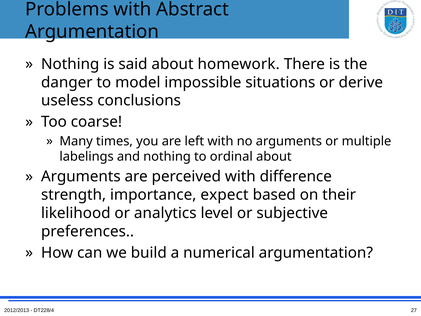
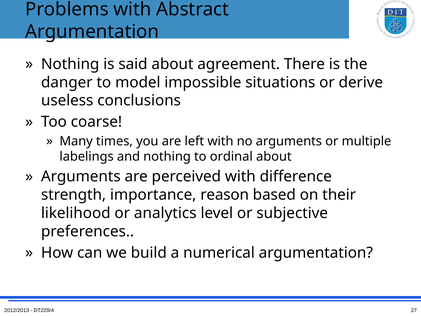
homework: homework -> agreement
expect: expect -> reason
